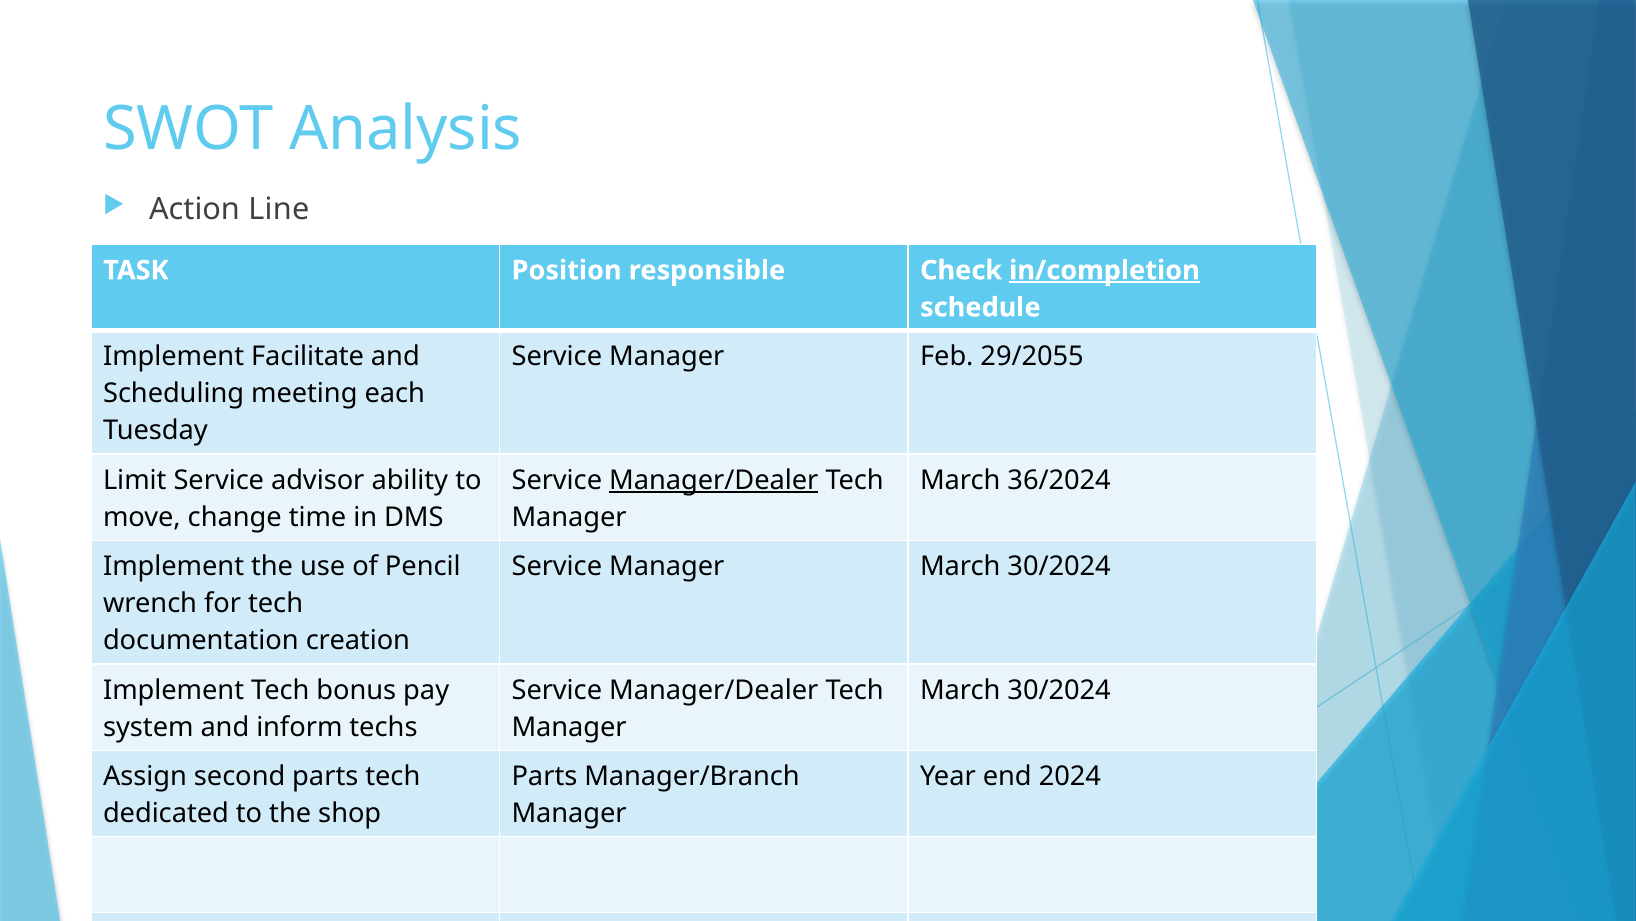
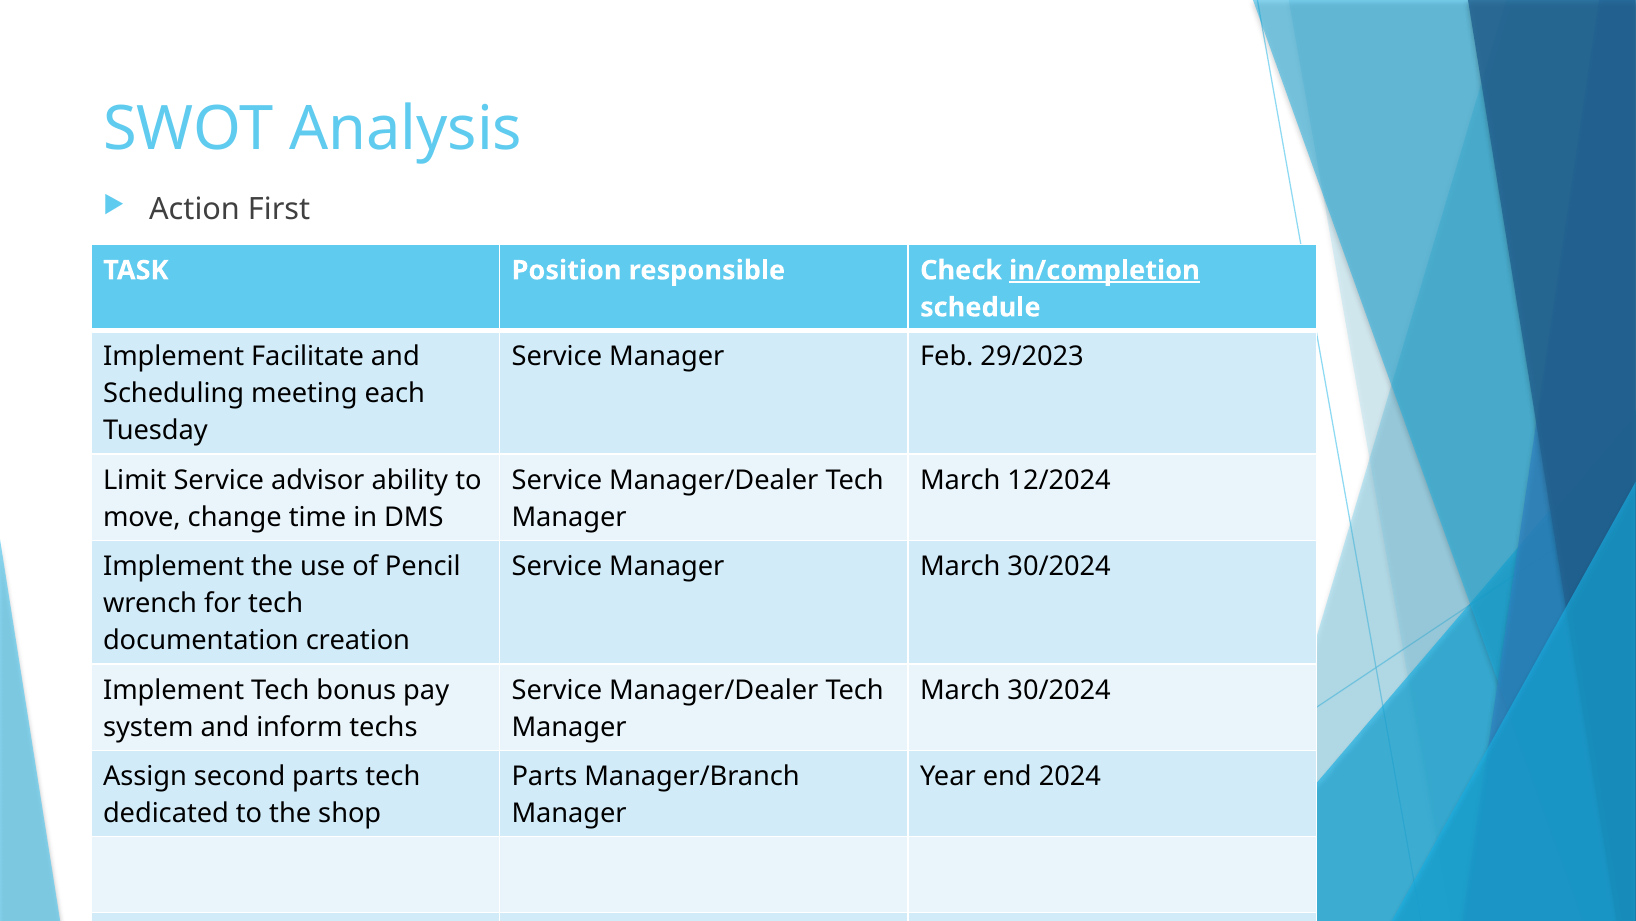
Line: Line -> First
29/2055: 29/2055 -> 29/2023
Manager/Dealer at (714, 480) underline: present -> none
36/2024: 36/2024 -> 12/2024
